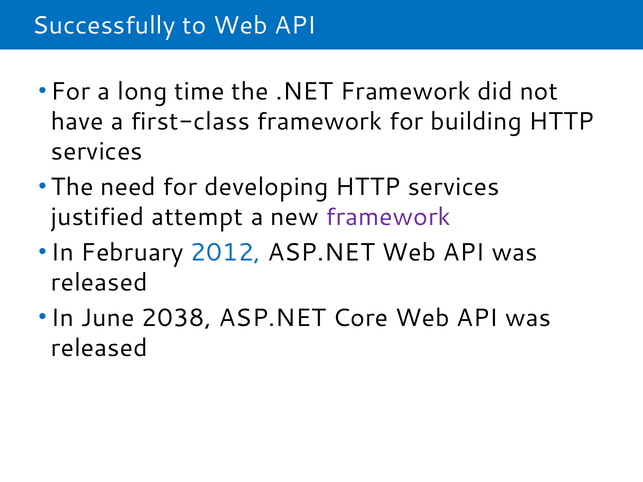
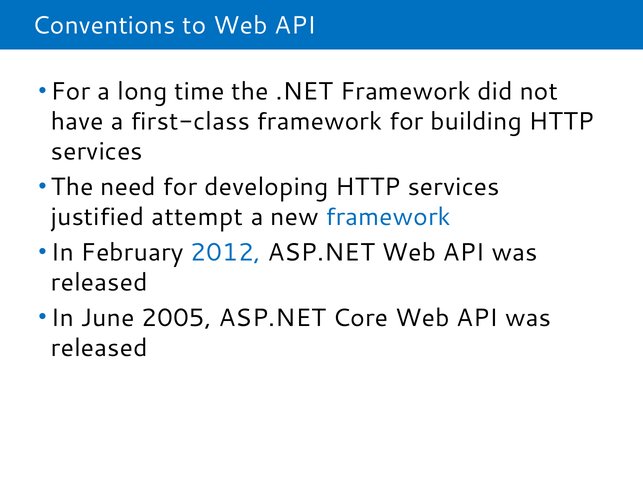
Successfully: Successfully -> Conventions
framework at (388, 217) colour: purple -> blue
2038: 2038 -> 2005
